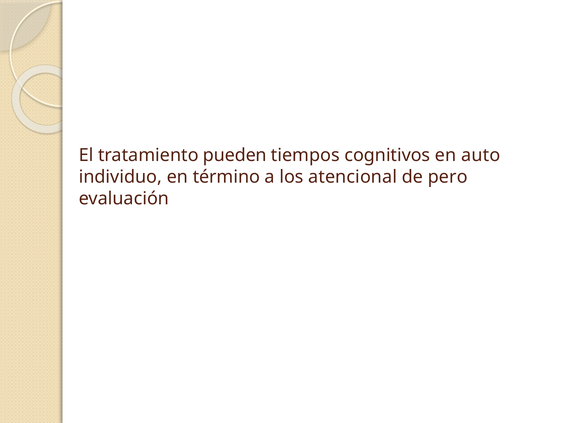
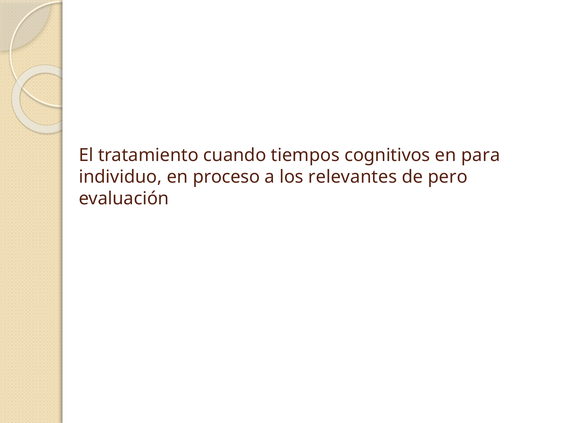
pueden: pueden -> cuando
auto: auto -> para
término: término -> proceso
atencional: atencional -> relevantes
